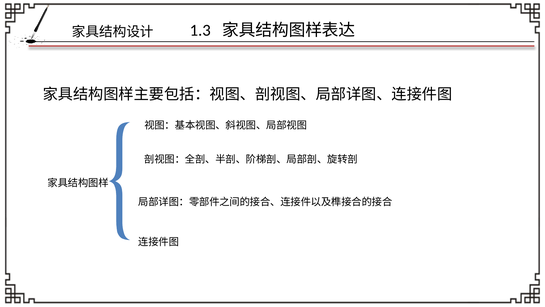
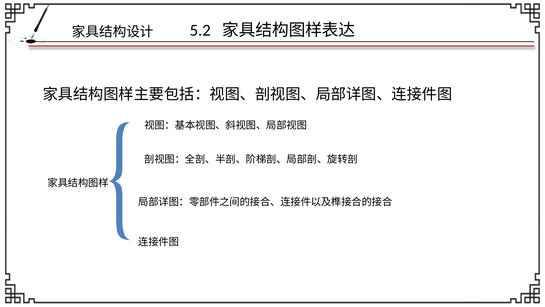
1.3: 1.3 -> 5.2
